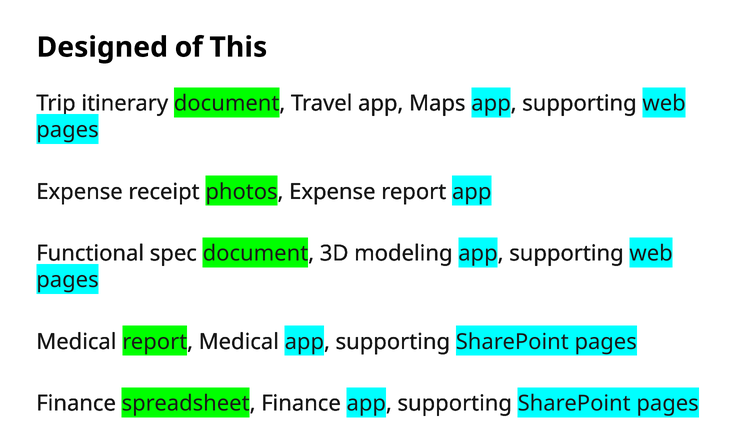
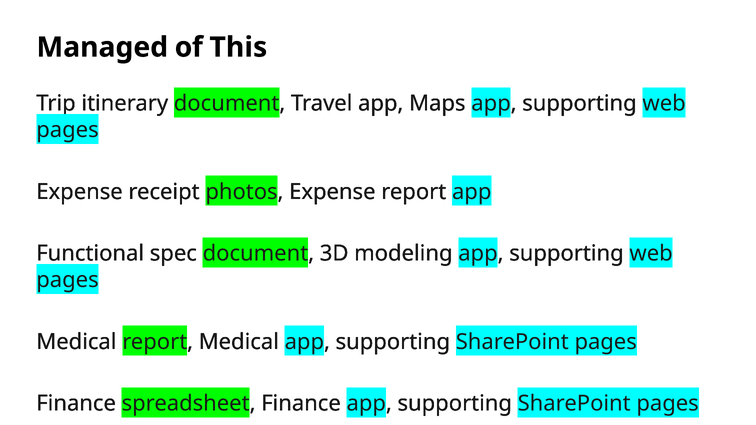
Designed: Designed -> Managed
